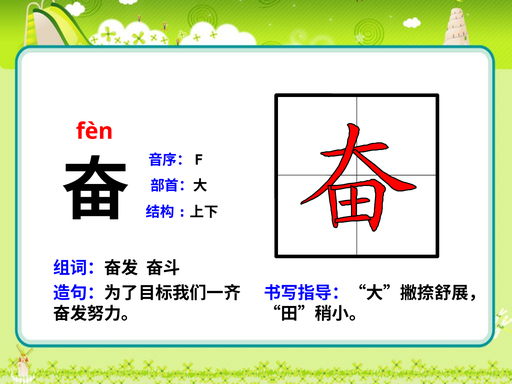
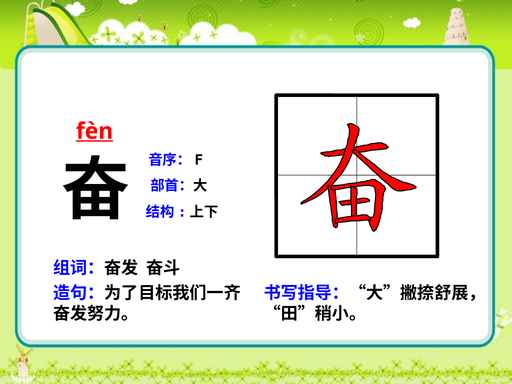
fèn underline: none -> present
